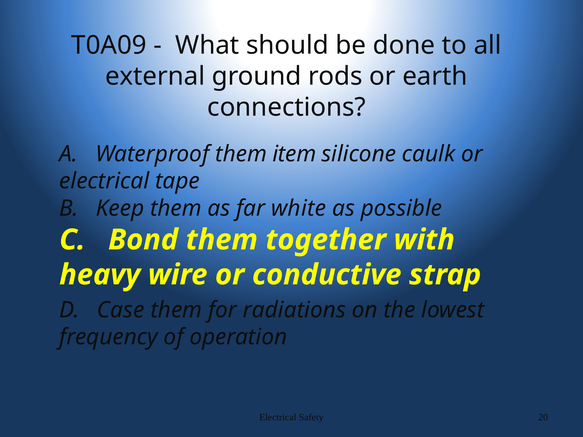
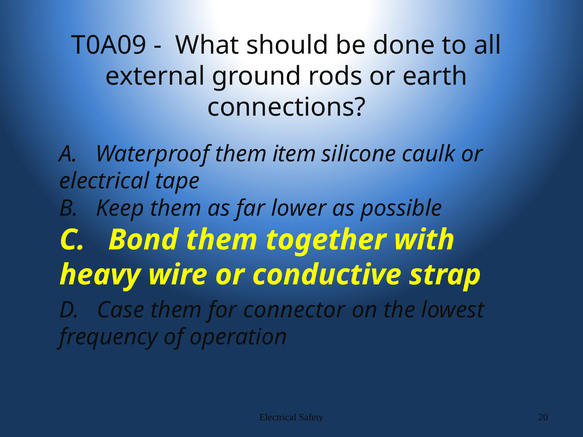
white: white -> lower
radiations: radiations -> connector
